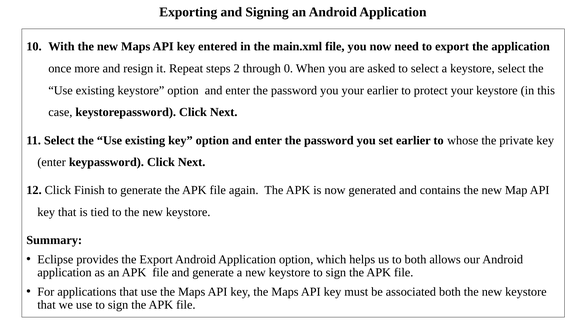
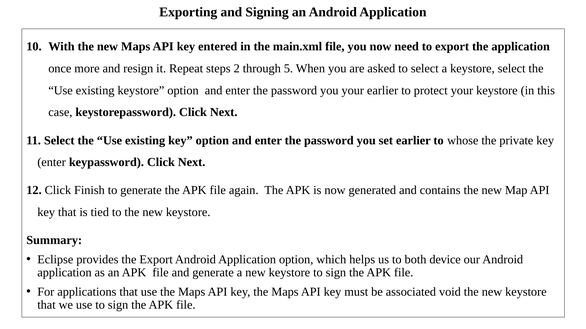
0: 0 -> 5
allows: allows -> device
associated both: both -> void
